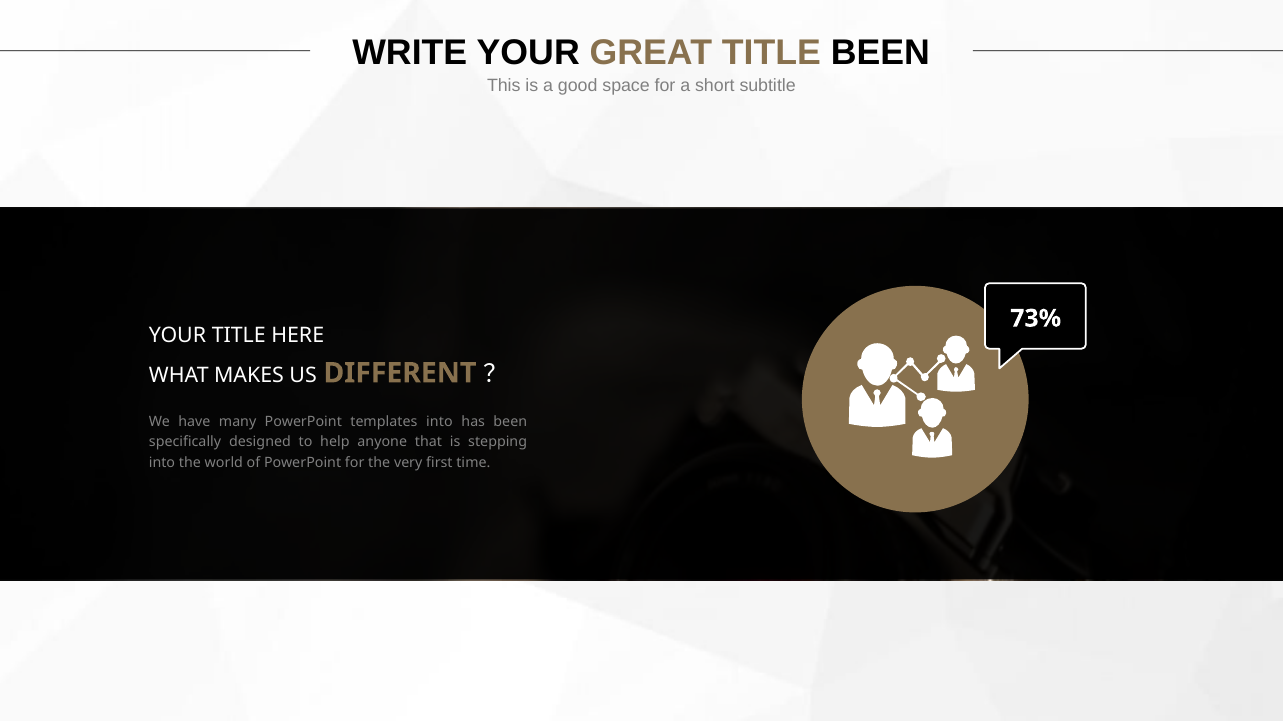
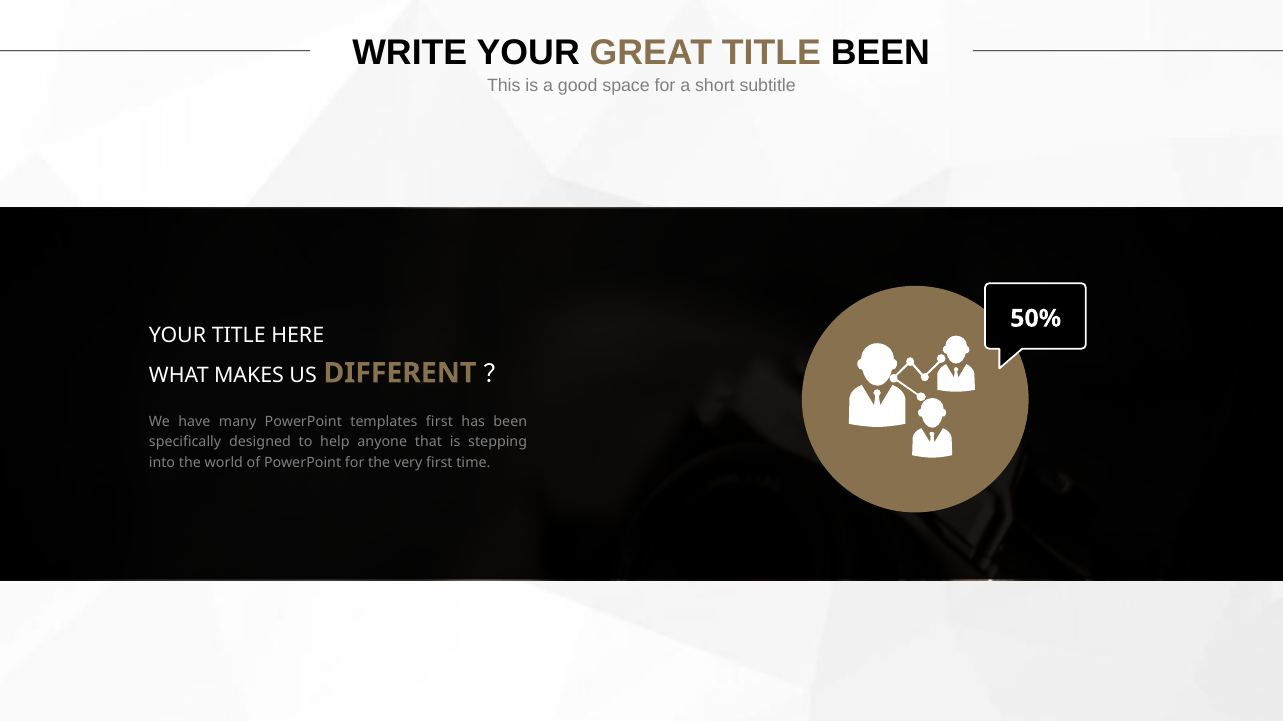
73%: 73% -> 50%
templates into: into -> first
